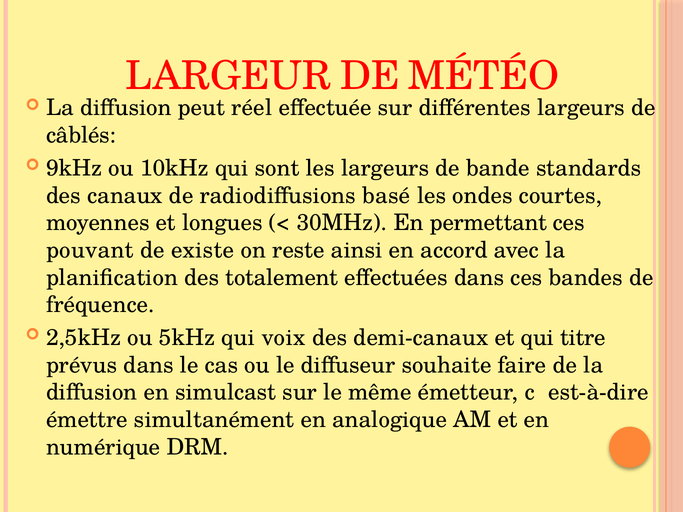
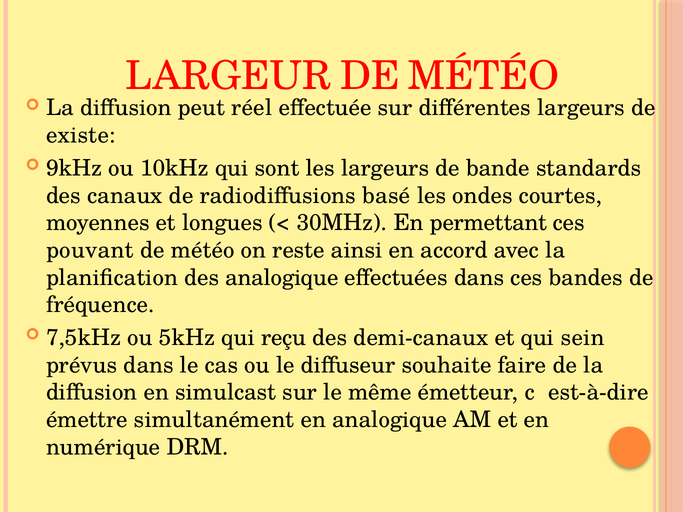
câblés: câblés -> existe
existe at (203, 250): existe -> météo
des totalement: totalement -> analogique
2,5kHz: 2,5kHz -> 7,5kHz
voix: voix -> reçu
titre: titre -> sein
